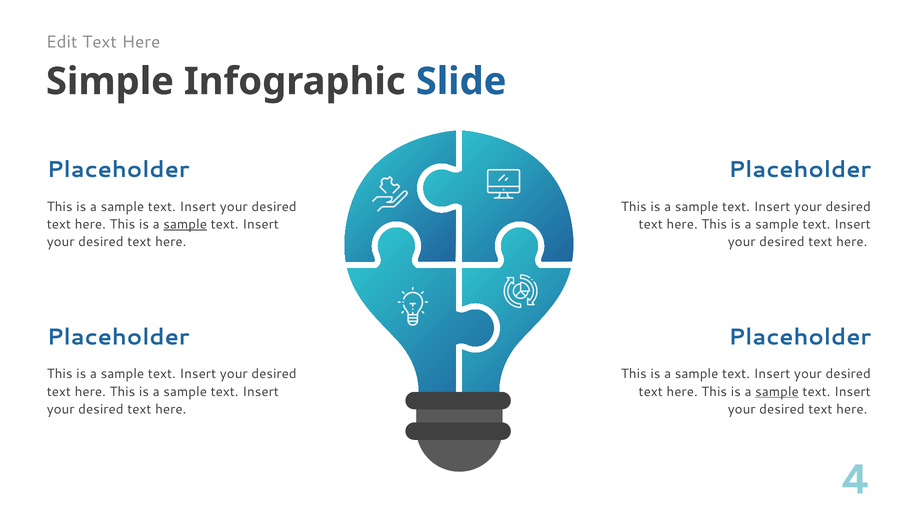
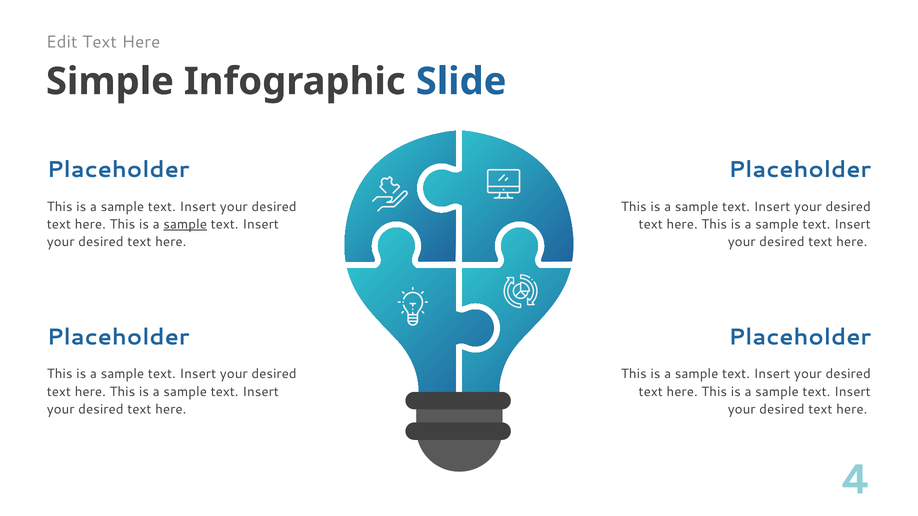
sample at (777, 392) underline: present -> none
